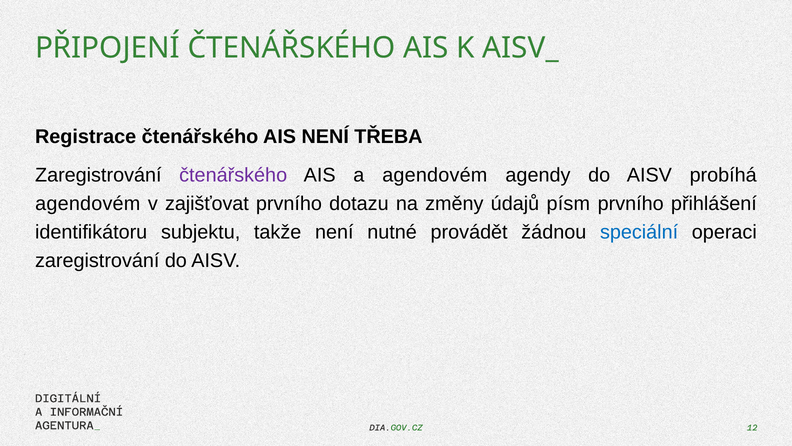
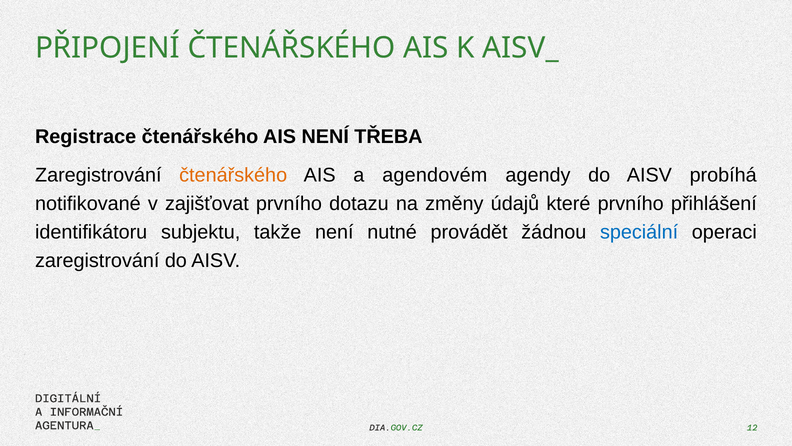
čtenářského at (233, 175) colour: purple -> orange
agendovém at (88, 204): agendovém -> notifikované
písm: písm -> které
